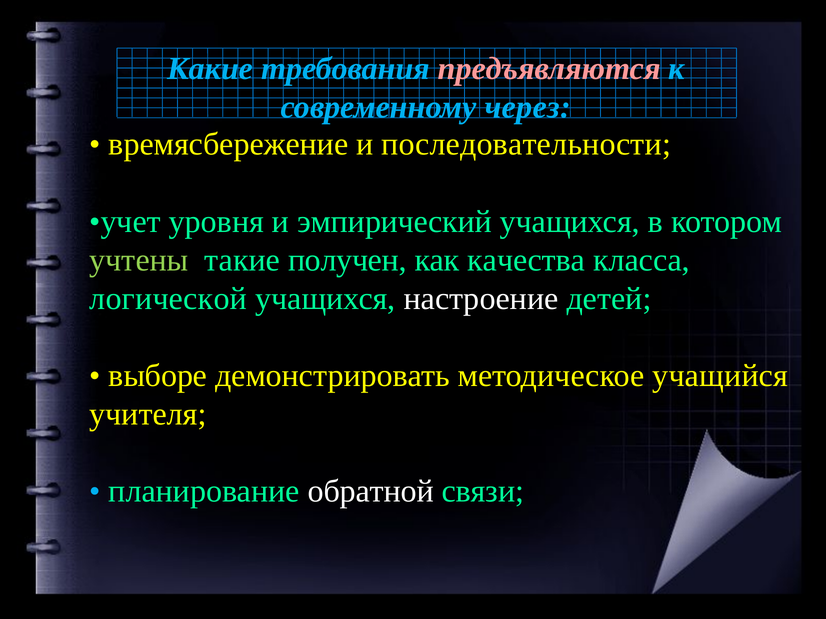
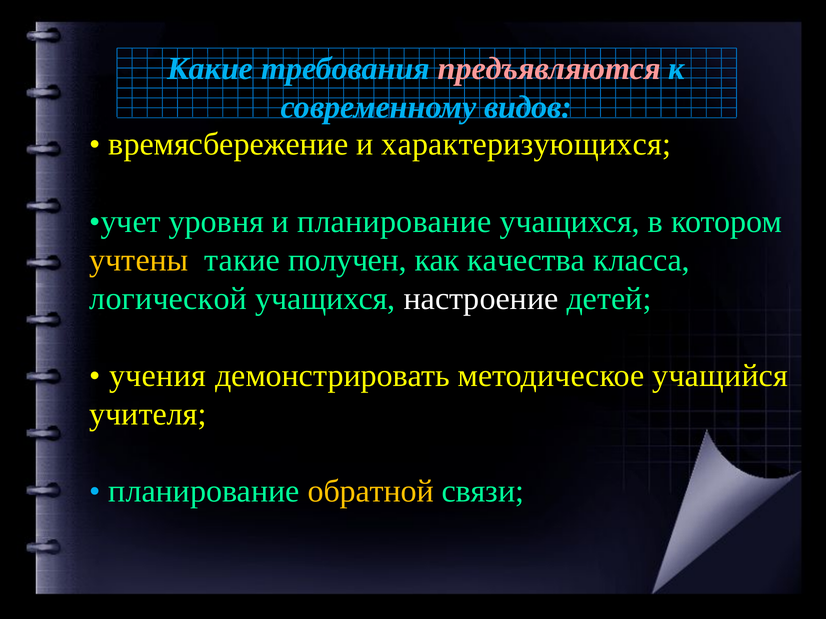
через: через -> видов
последовательности: последовательности -> характеризующихся
и эмпирический: эмпирический -> планирование
учтены colour: light green -> yellow
выборе: выборе -> учения
обратной colour: white -> yellow
